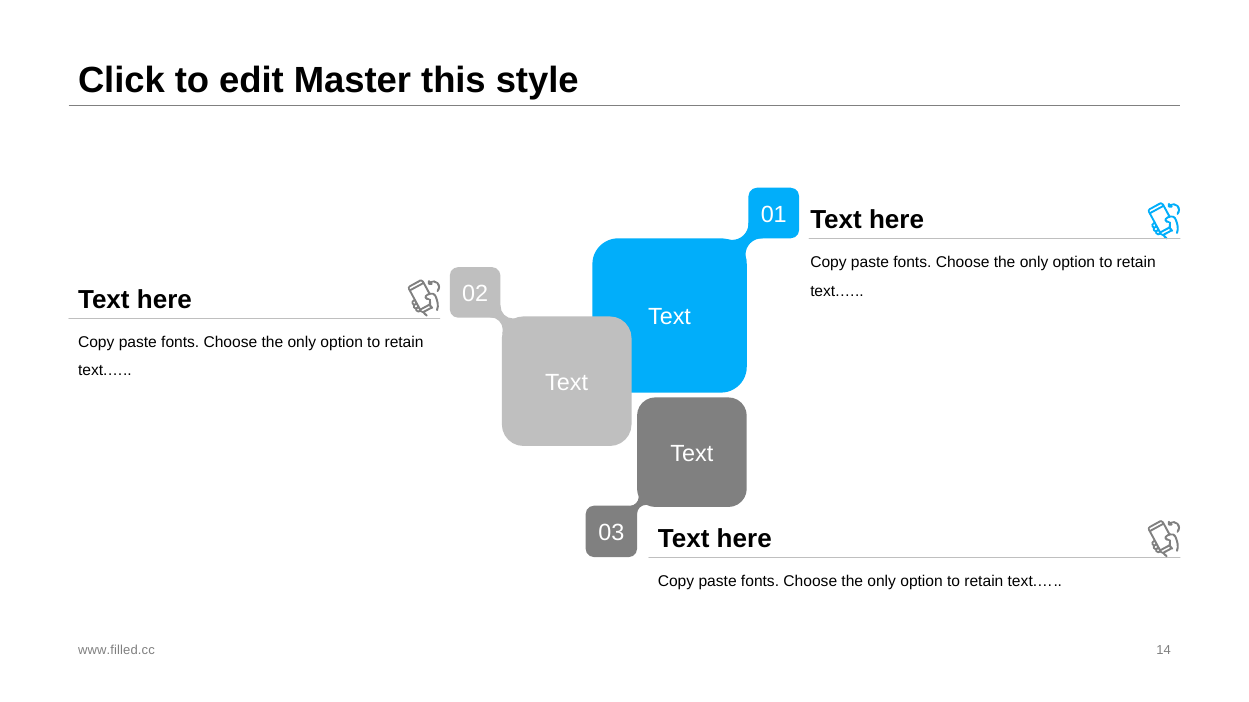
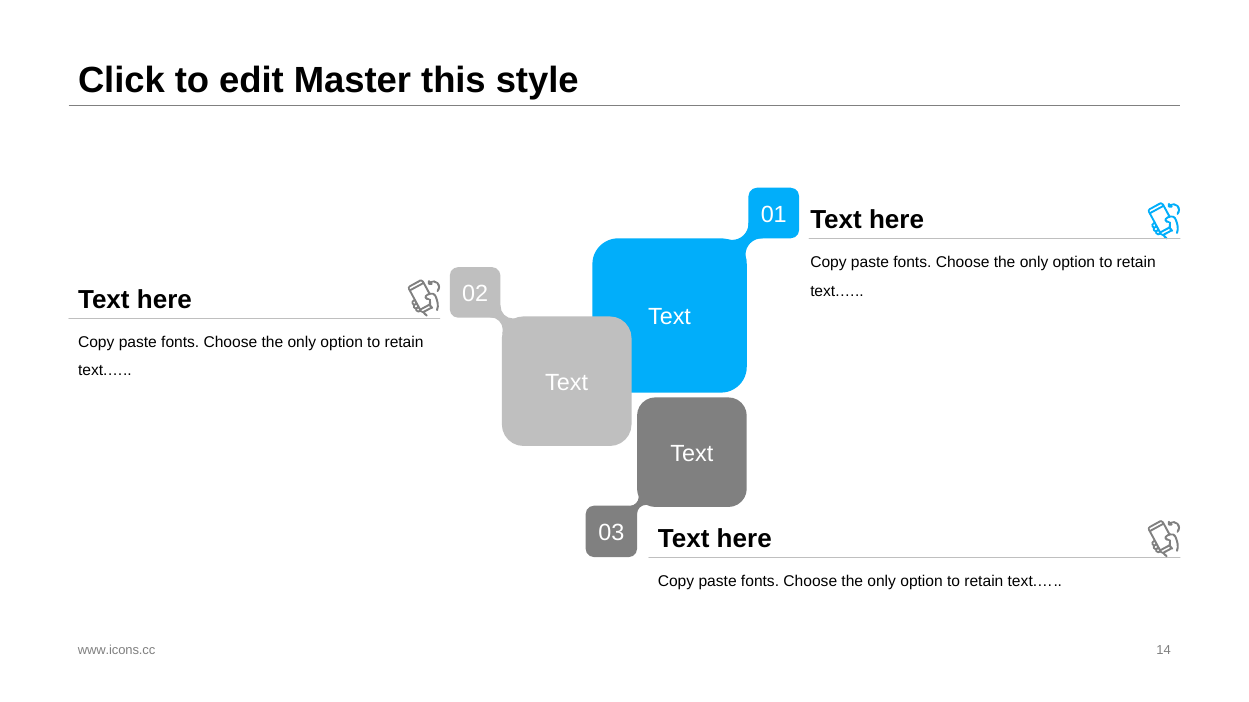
www.filled.cc: www.filled.cc -> www.icons.cc
